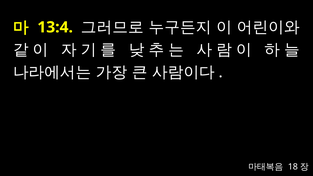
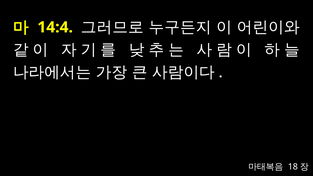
13:4: 13:4 -> 14:4
